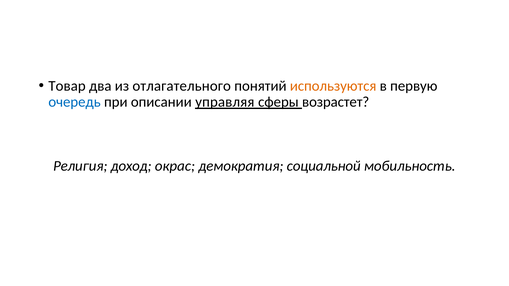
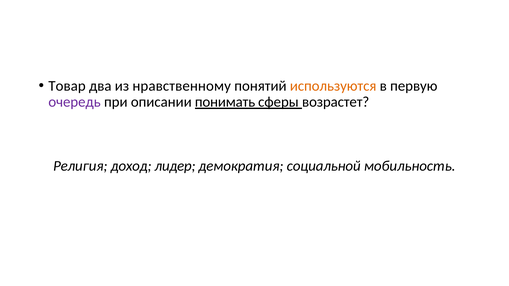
отлагательного: отлагательного -> нравственному
очередь colour: blue -> purple
управляя: управляя -> понимать
окрас: окрас -> лидер
